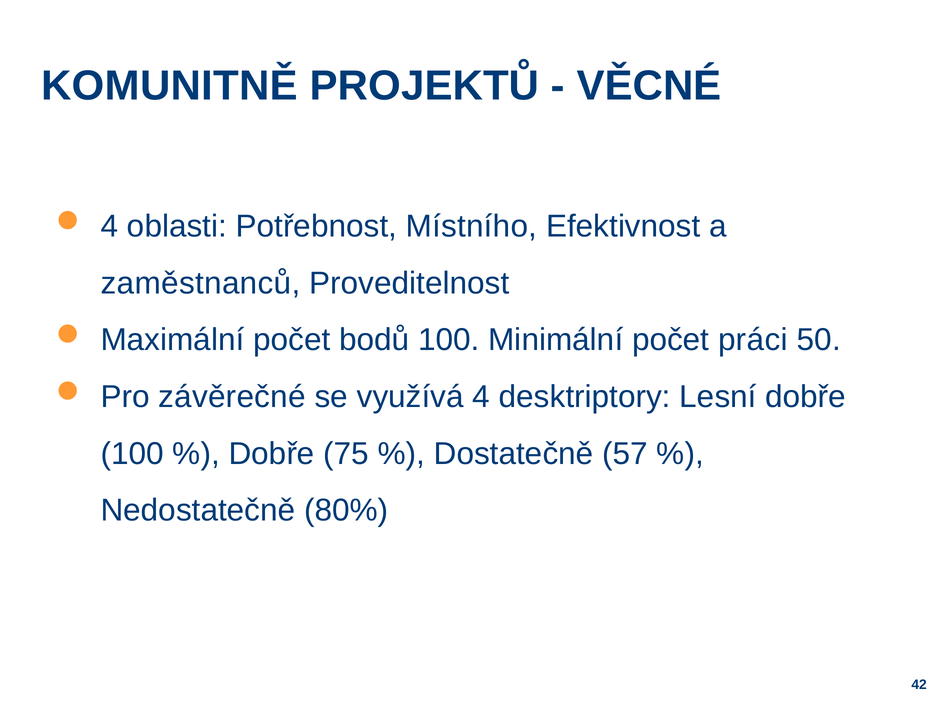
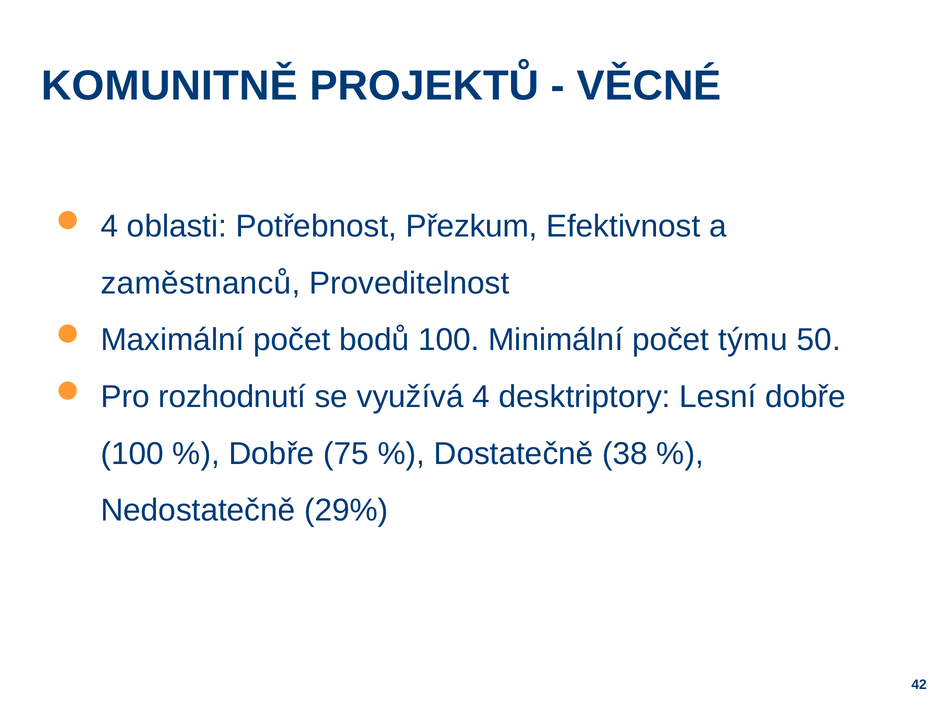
Místního: Místního -> Přezkum
práci: práci -> týmu
závěrečné: závěrečné -> rozhodnutí
57: 57 -> 38
80%: 80% -> 29%
